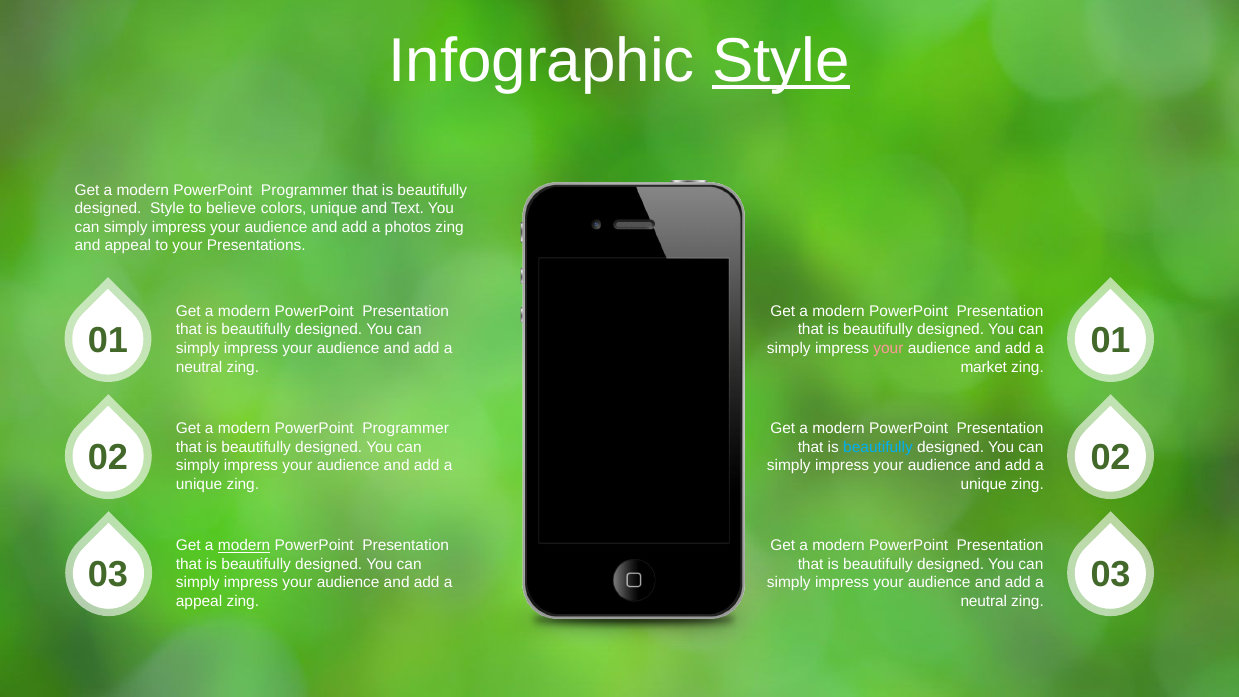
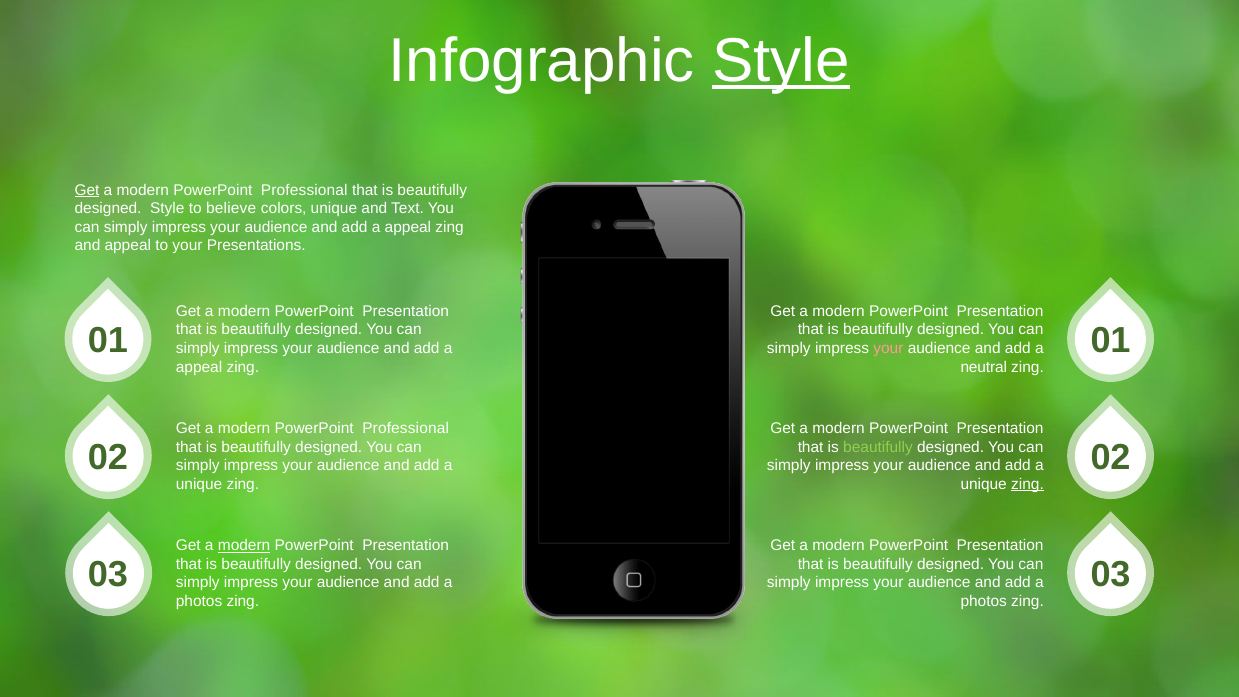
Get at (87, 190) underline: none -> present
Programmer at (304, 190): Programmer -> Professional
photos at (408, 227): photos -> appeal
neutral at (199, 367): neutral -> appeal
market: market -> neutral
Programmer at (406, 428): Programmer -> Professional
beautifully at (878, 447) colour: light blue -> light green
zing at (1028, 484) underline: none -> present
appeal at (199, 601): appeal -> photos
neutral at (984, 601): neutral -> photos
